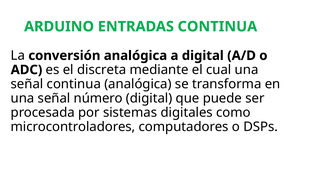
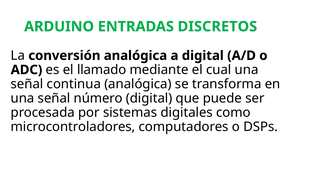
ENTRADAS CONTINUA: CONTINUA -> DISCRETOS
discreta: discreta -> llamado
